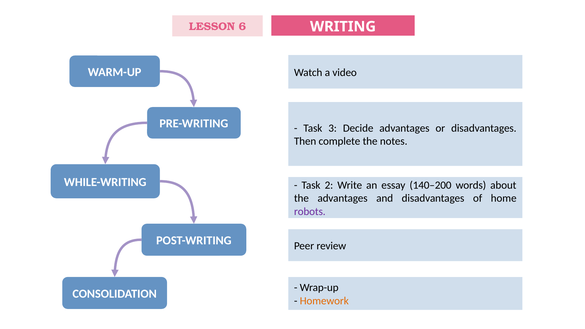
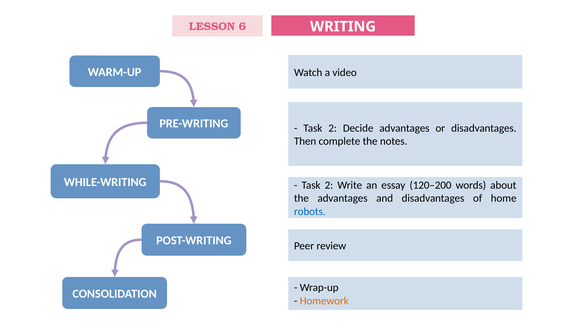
3 at (333, 128): 3 -> 2
140–200: 140–200 -> 120–200
robots colour: purple -> blue
